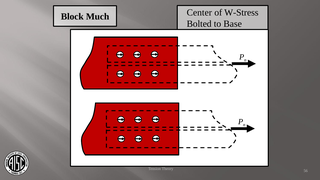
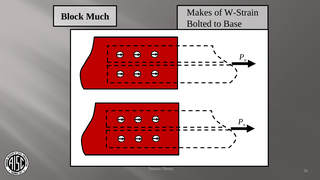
Center: Center -> Makes
W-Stress: W-Stress -> W-Strain
